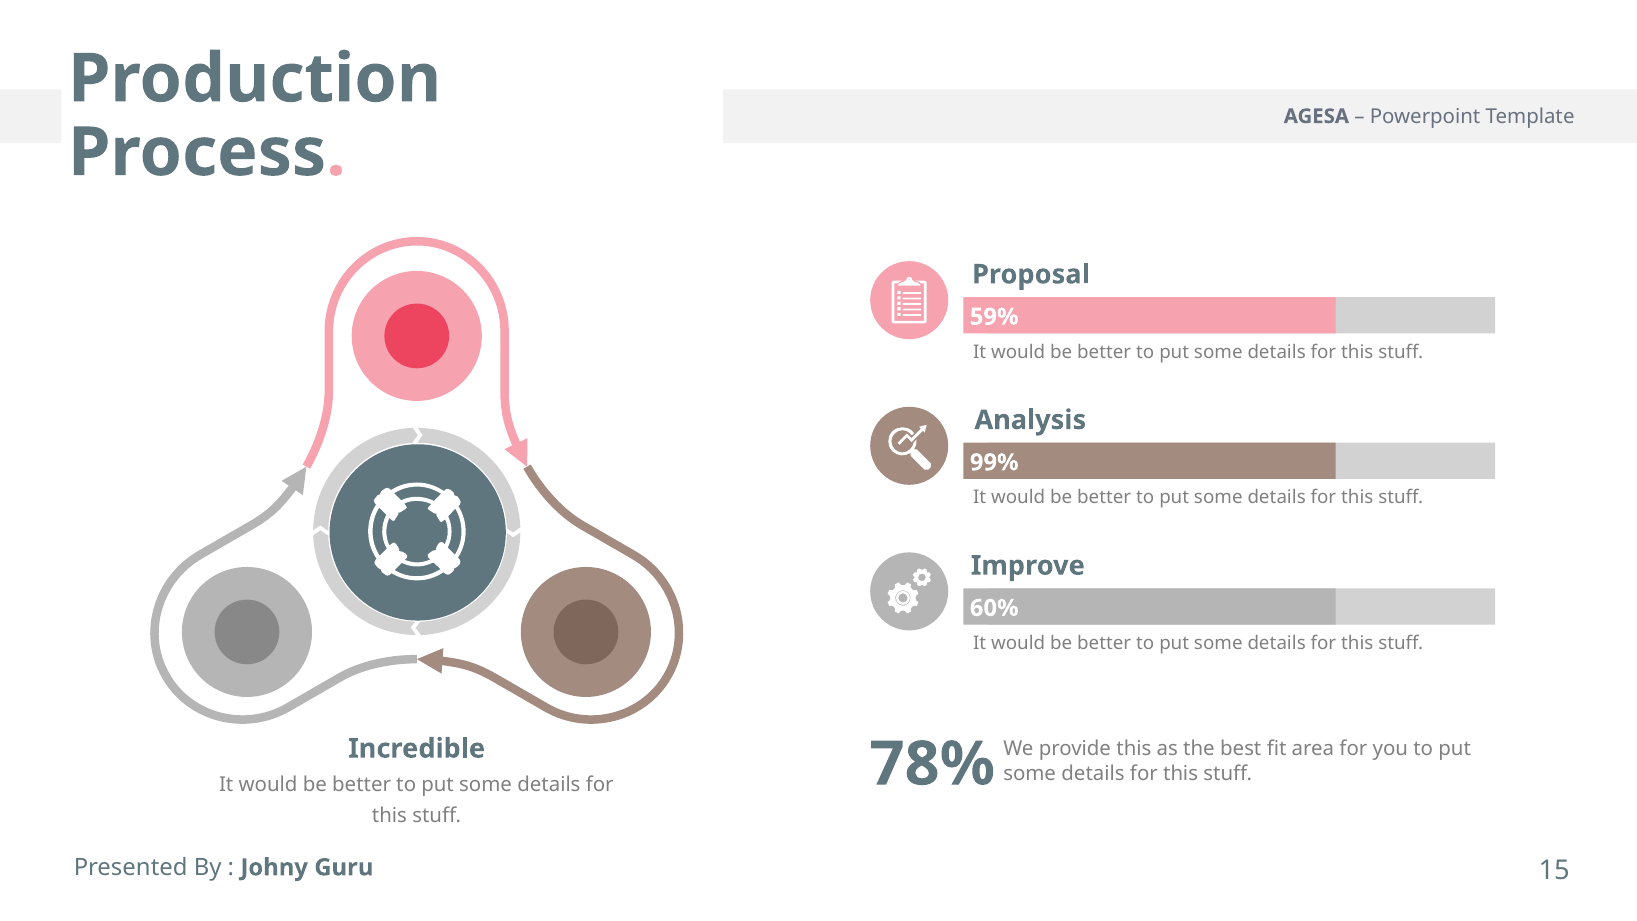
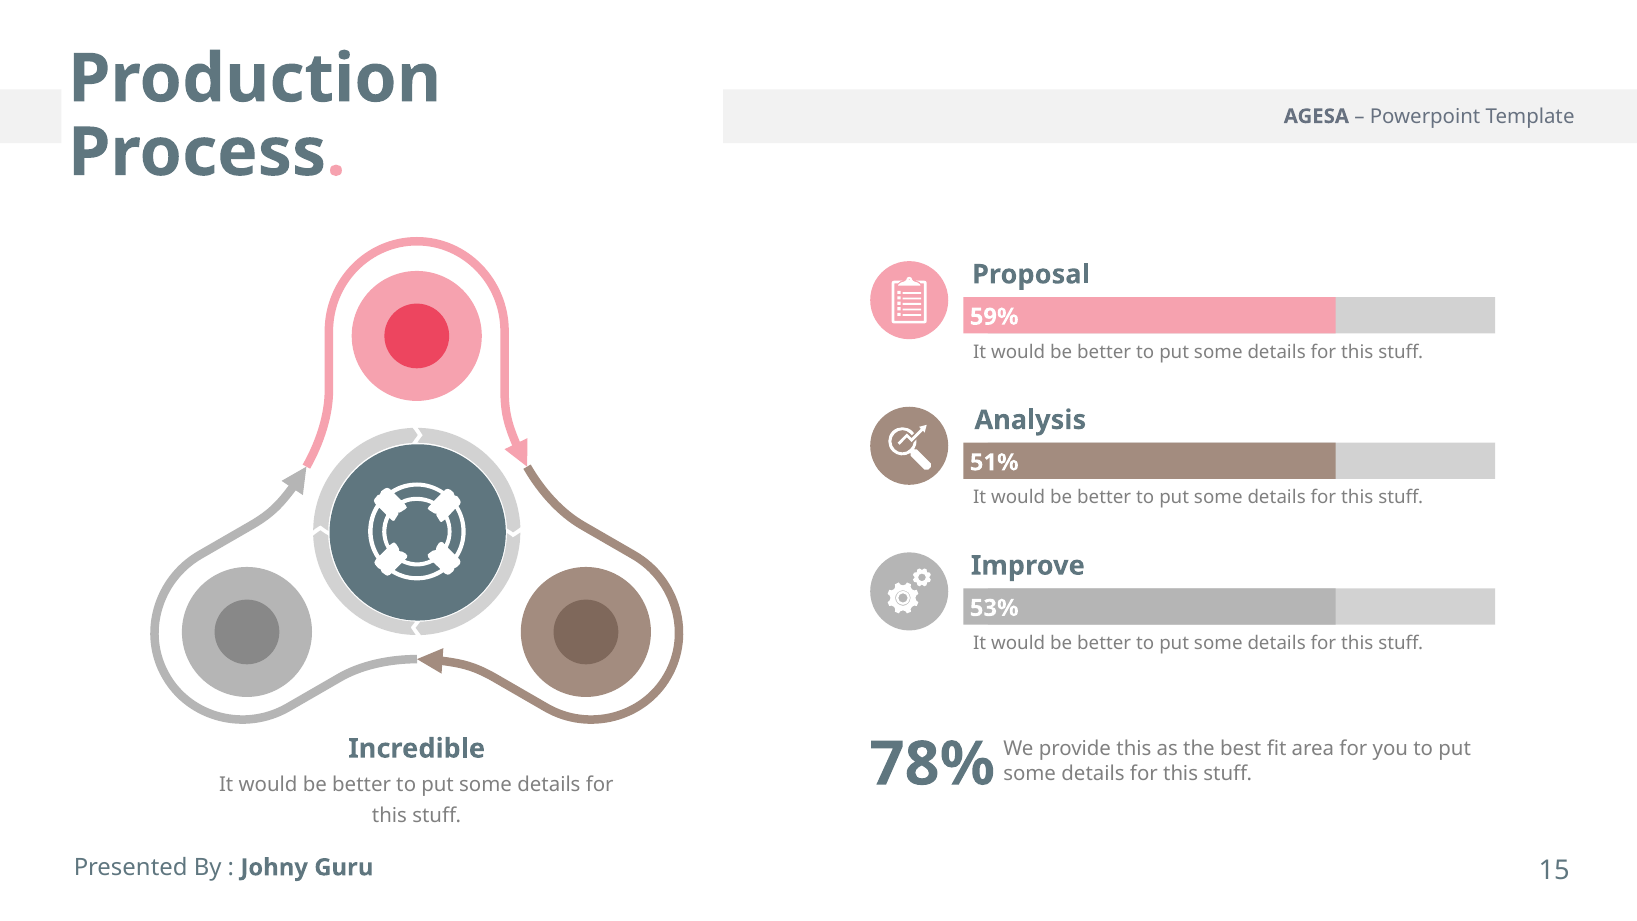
99%: 99% -> 51%
60%: 60% -> 53%
